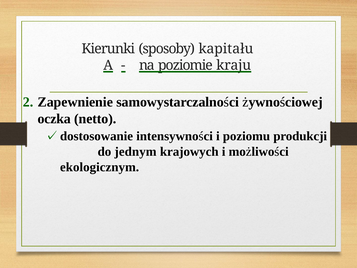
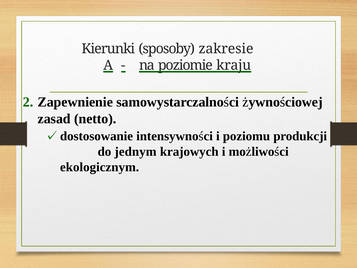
kapitału: kapitału -> zakresie
oczka: oczka -> zasad
